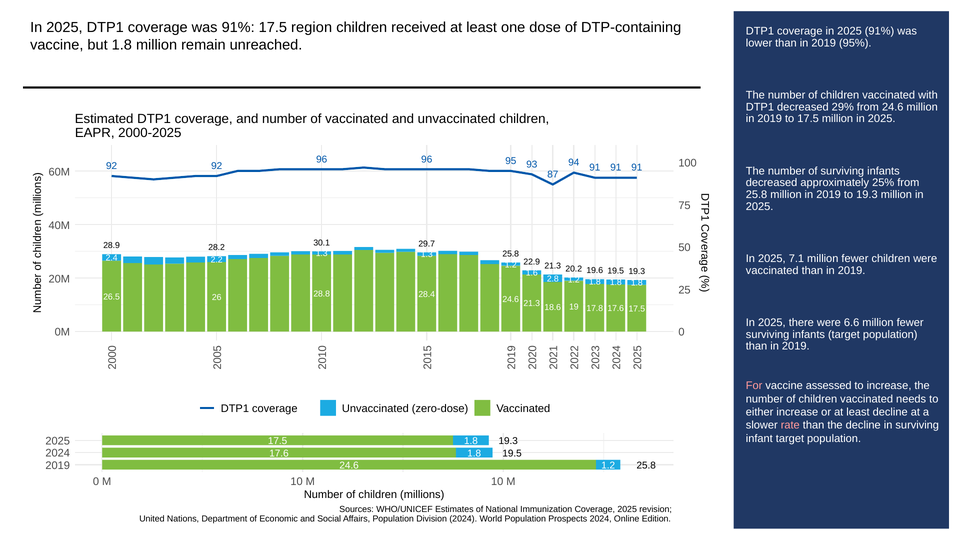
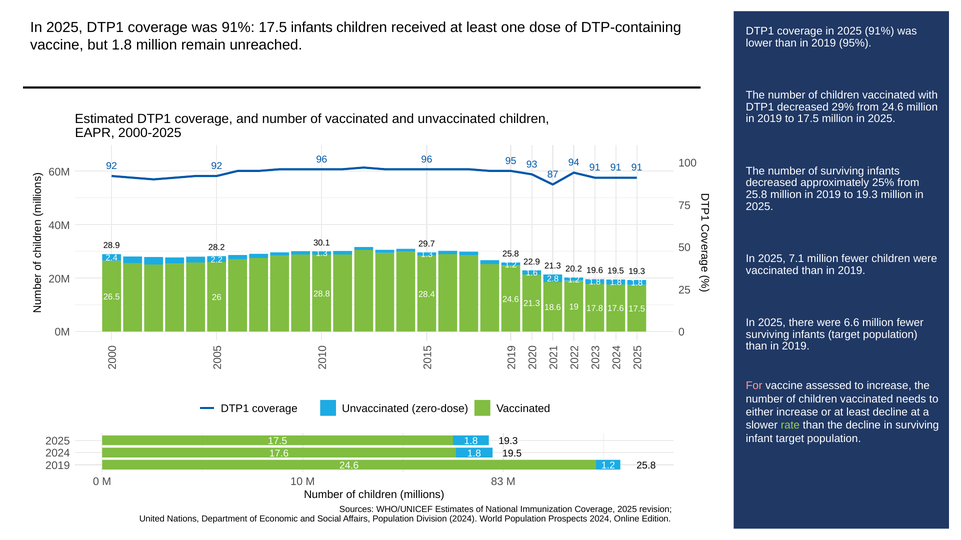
17.5 region: region -> infants
rate colour: pink -> light green
10 M 10: 10 -> 83
